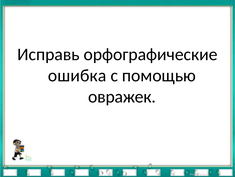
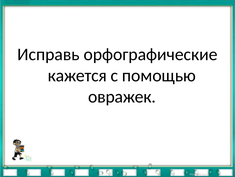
ошибка: ошибка -> кажется
